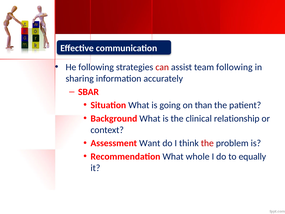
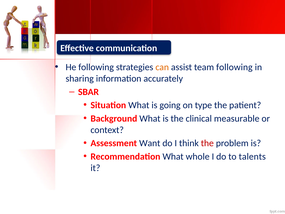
can colour: red -> orange
than: than -> type
relationship: relationship -> measurable
equally: equally -> talents
